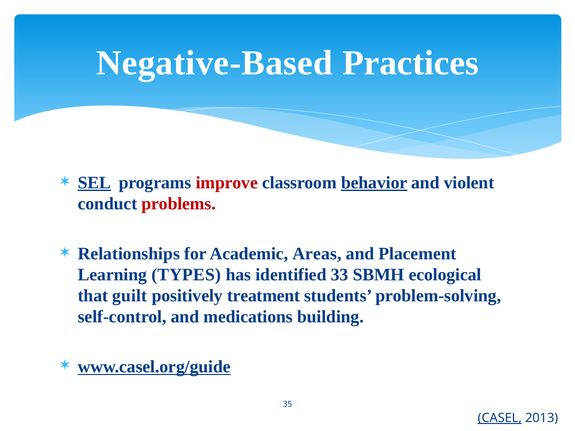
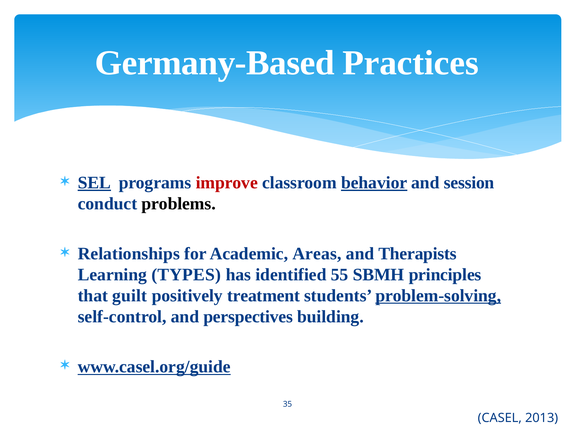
Negative-Based: Negative-Based -> Germany-Based
violent: violent -> session
problems colour: red -> black
Placement: Placement -> Therapists
33: 33 -> 55
ecological: ecological -> principles
problem-solving underline: none -> present
medications: medications -> perspectives
CASEL underline: present -> none
